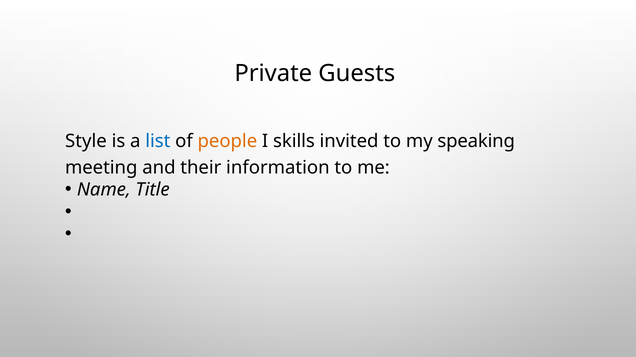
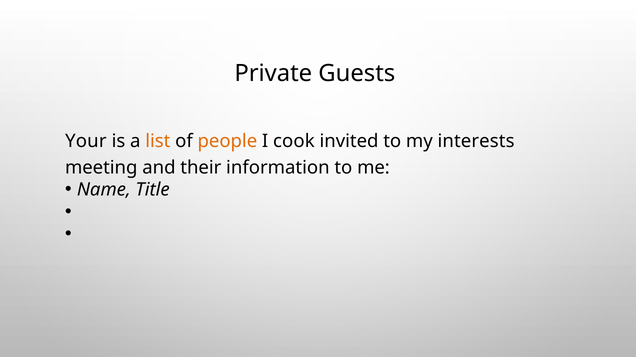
Style: Style -> Your
list colour: blue -> orange
skills: skills -> cook
speaking: speaking -> interests
